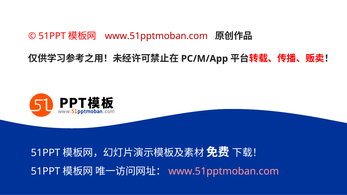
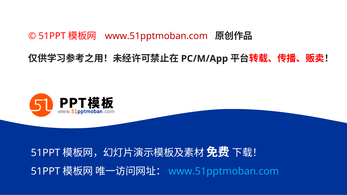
www.51pptmoban.com at (224, 172) colour: pink -> light blue
